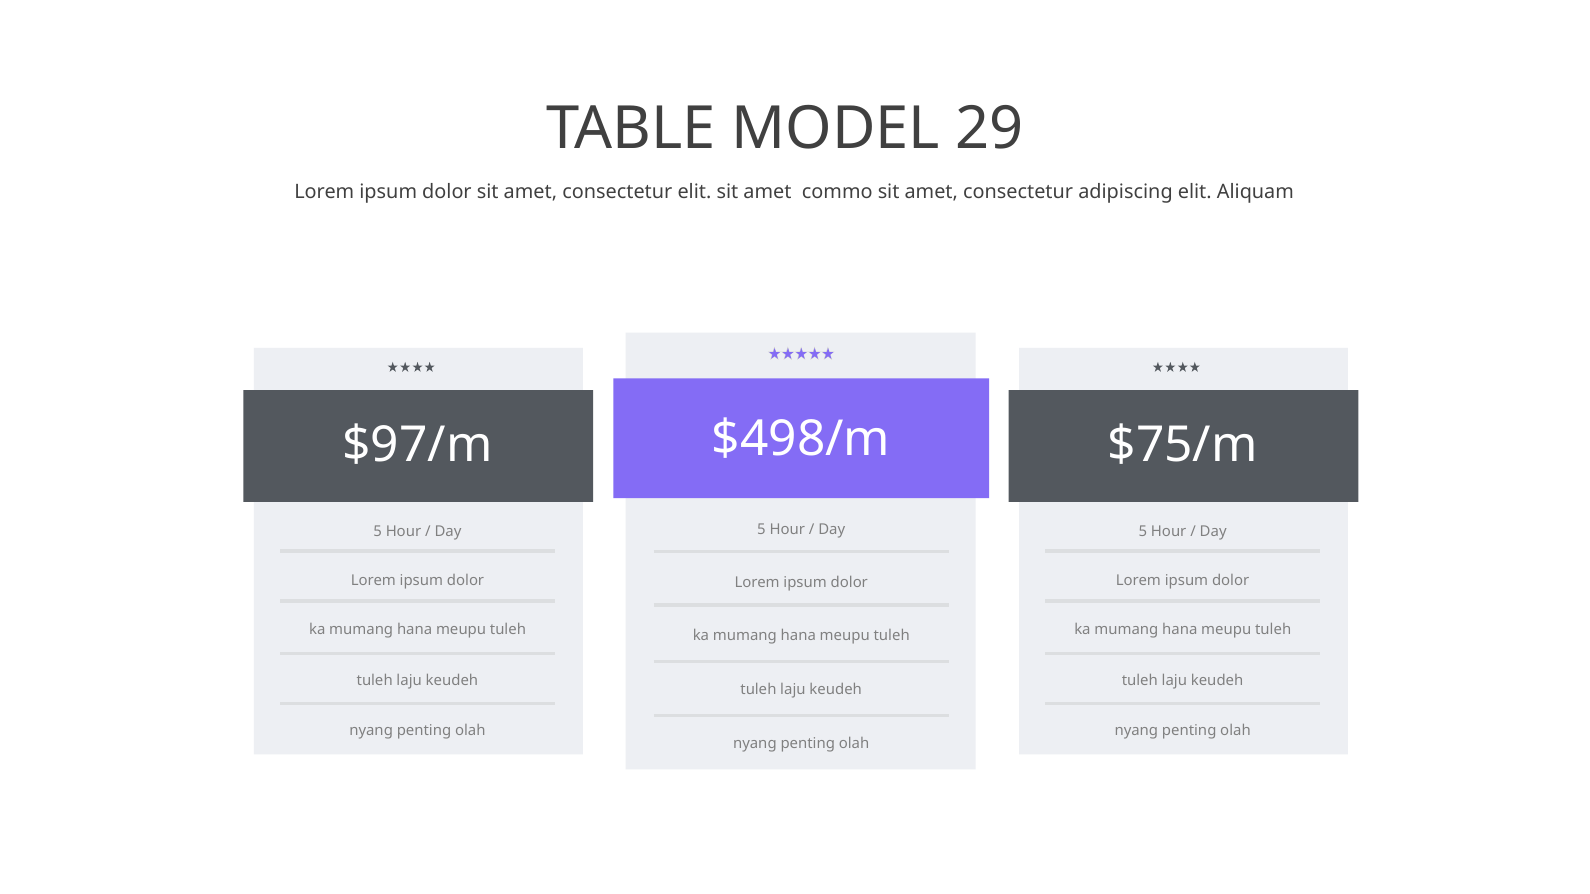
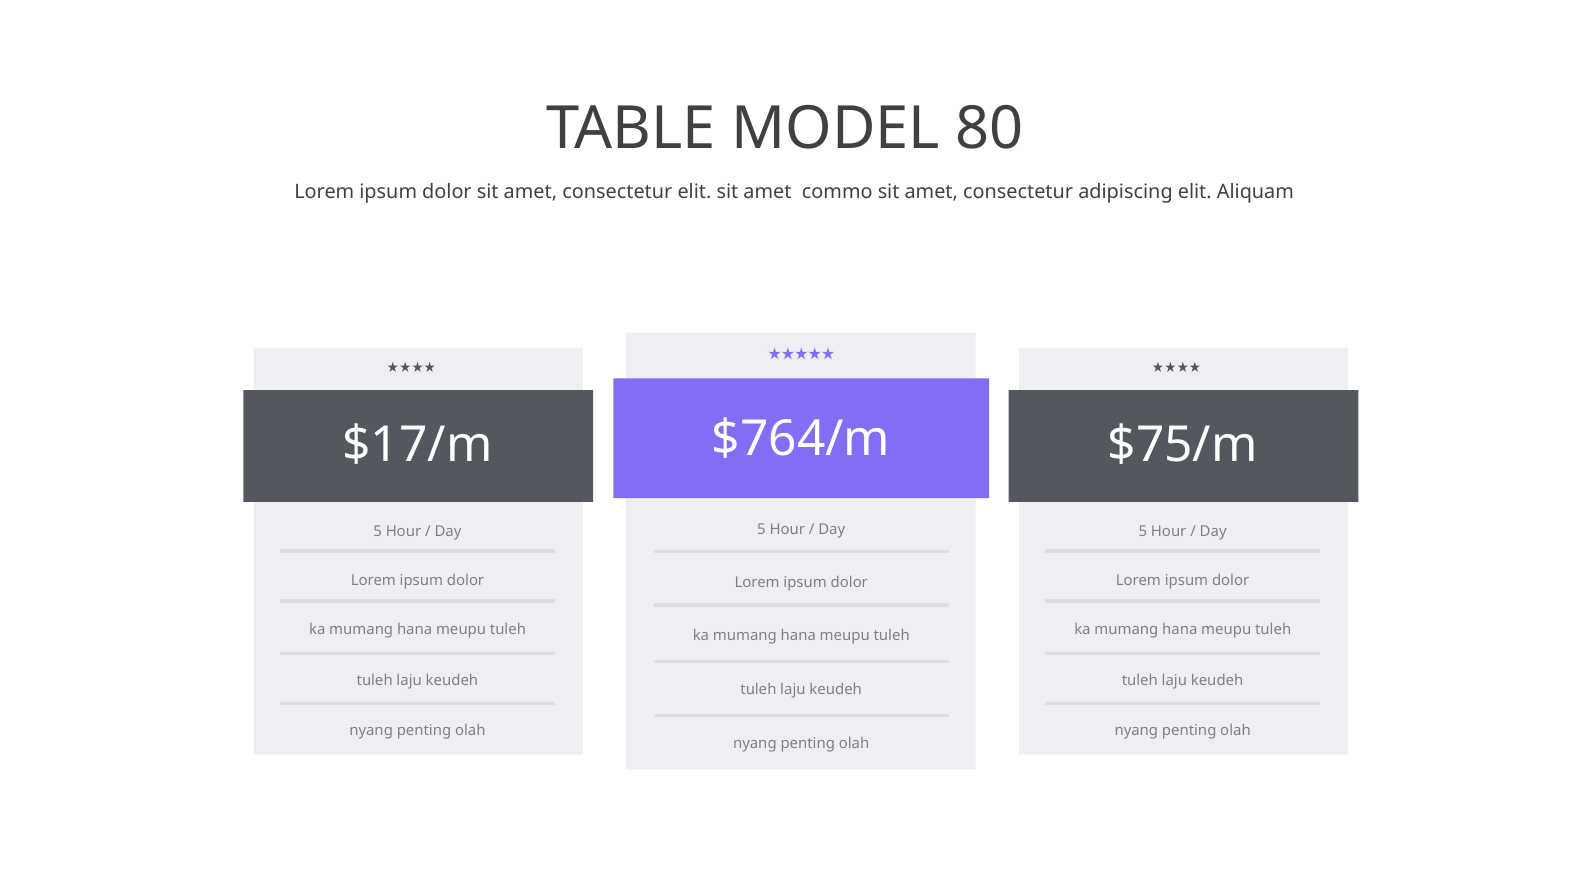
29: 29 -> 80
$498/m: $498/m -> $764/m
$97/m: $97/m -> $17/m
